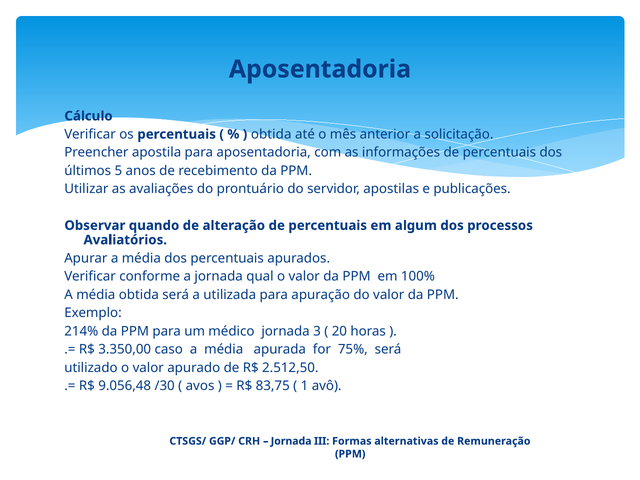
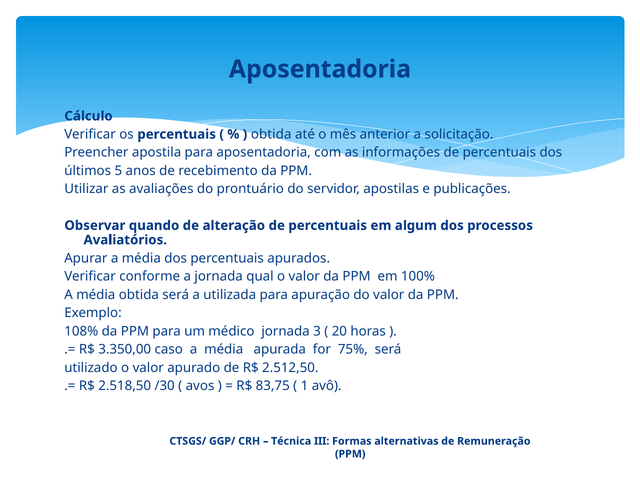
214%: 214% -> 108%
9.056,48: 9.056,48 -> 2.518,50
Jornada at (291, 441): Jornada -> Técnica
